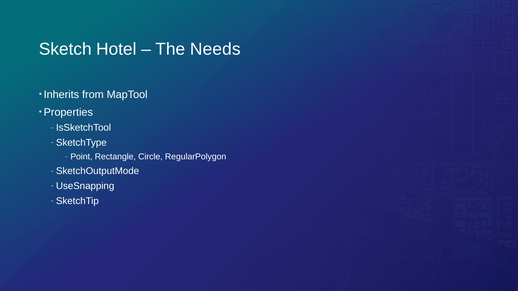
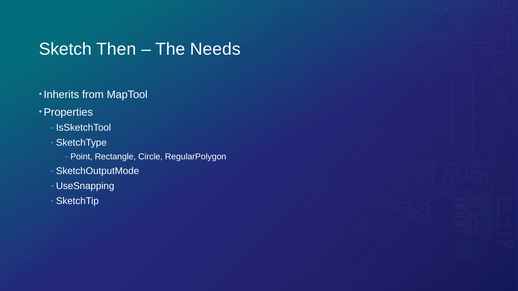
Hotel: Hotel -> Then
